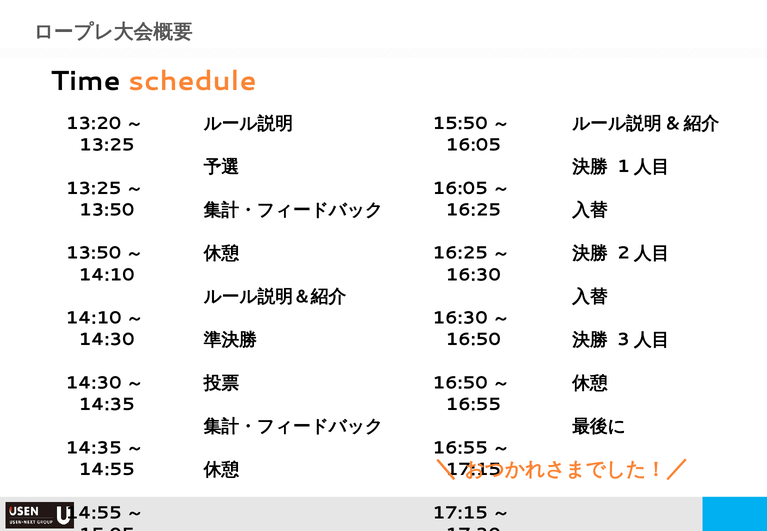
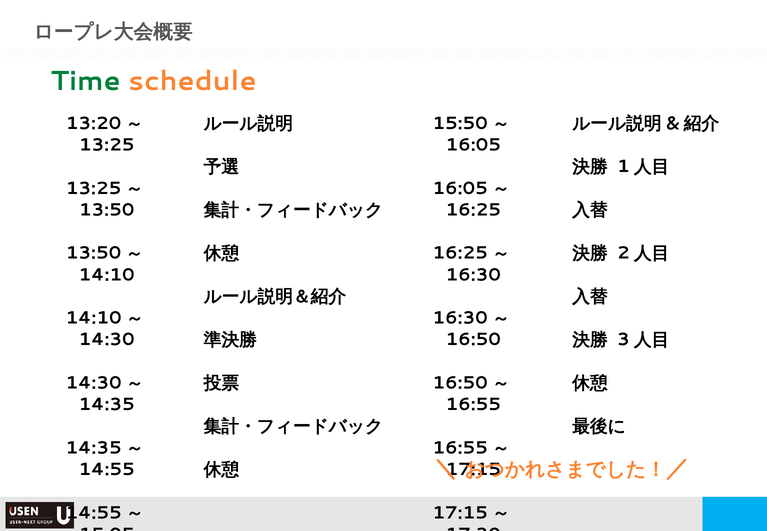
Time colour: black -> green
